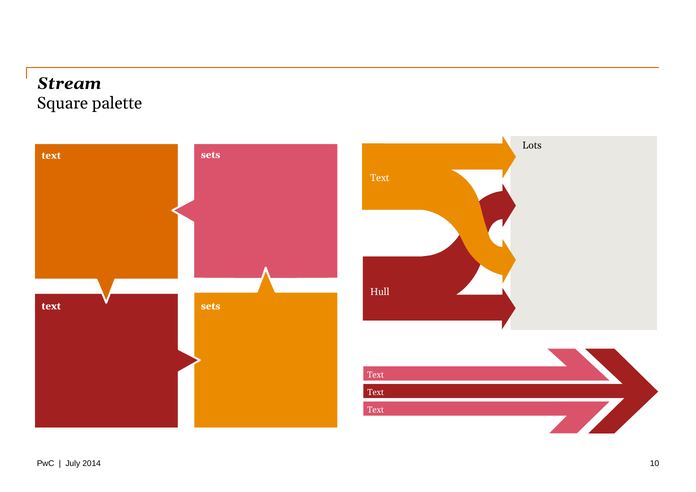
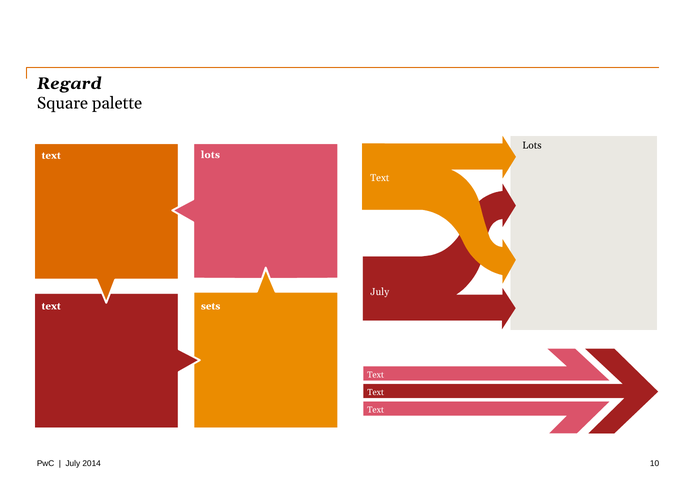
Stream: Stream -> Regard
sets at (211, 155): sets -> lots
Hull at (380, 292): Hull -> July
